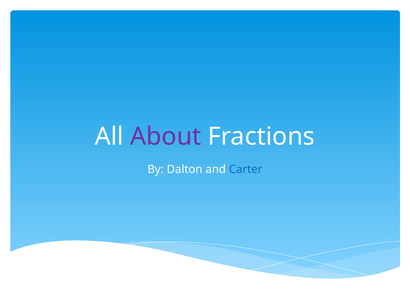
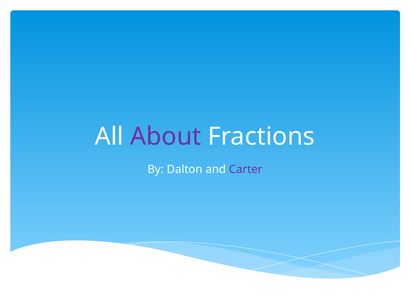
Carter colour: blue -> purple
